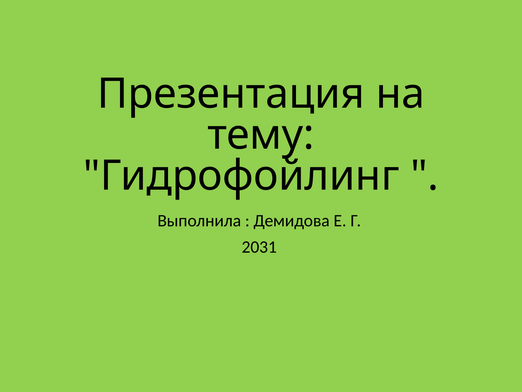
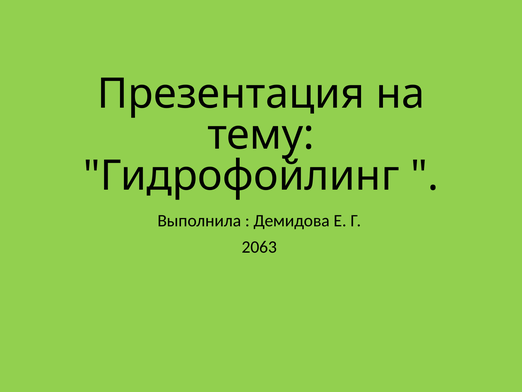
2031: 2031 -> 2063
